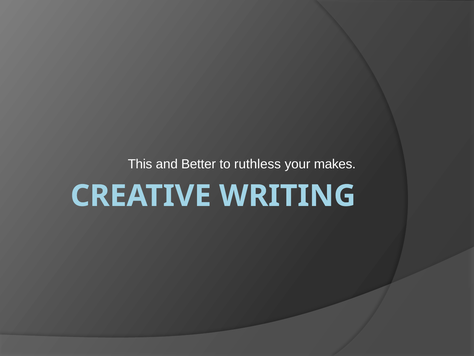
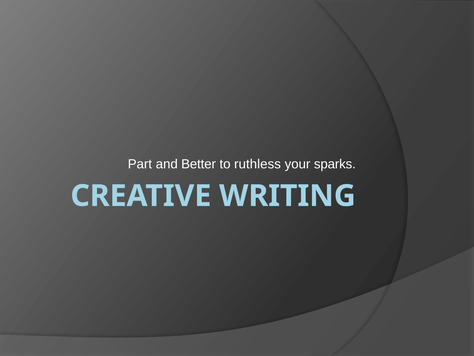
This: This -> Part
makes: makes -> sparks
